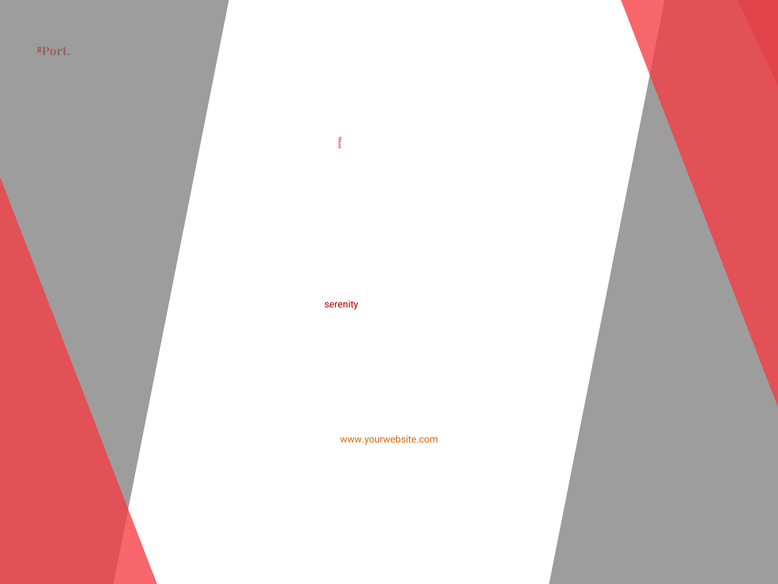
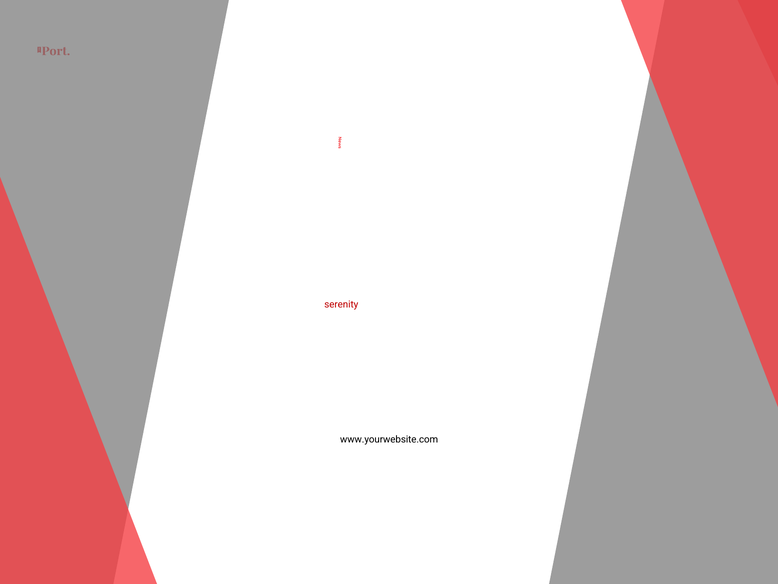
www.yourwebsite.com colour: orange -> black
